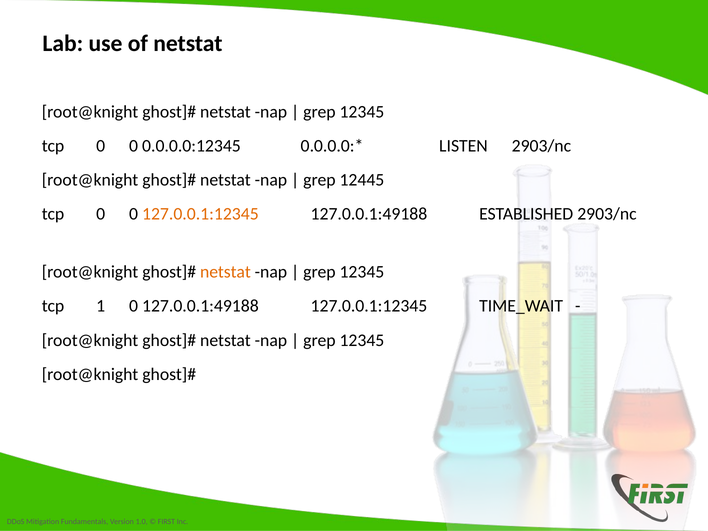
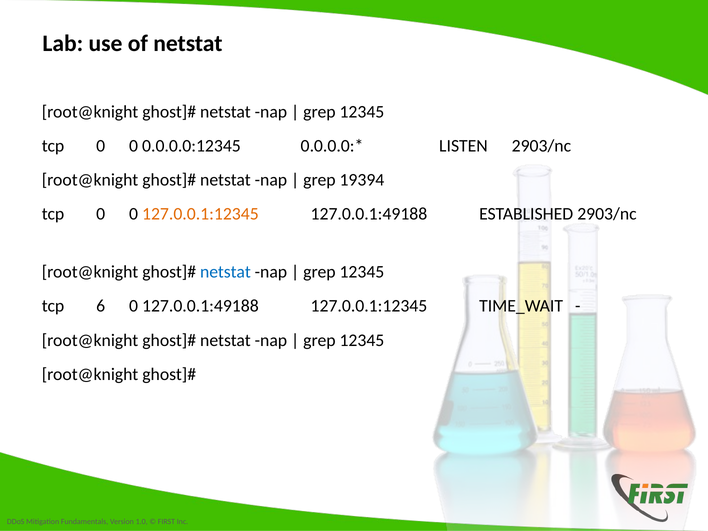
12445: 12445 -> 19394
netstat at (225, 272) colour: orange -> blue
1: 1 -> 6
